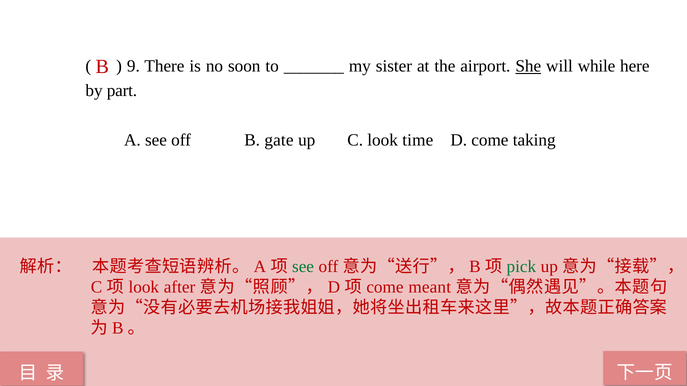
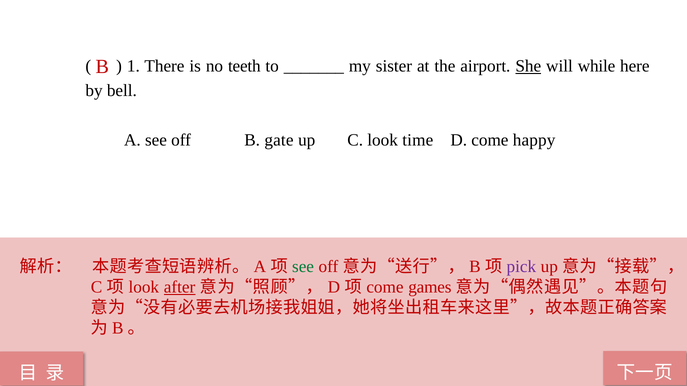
9: 9 -> 1
soon: soon -> teeth
part: part -> bell
taking: taking -> happy
pick colour: green -> purple
after underline: none -> present
meant: meant -> games
